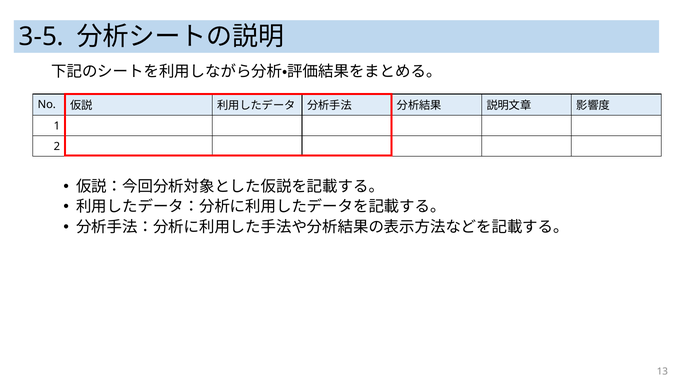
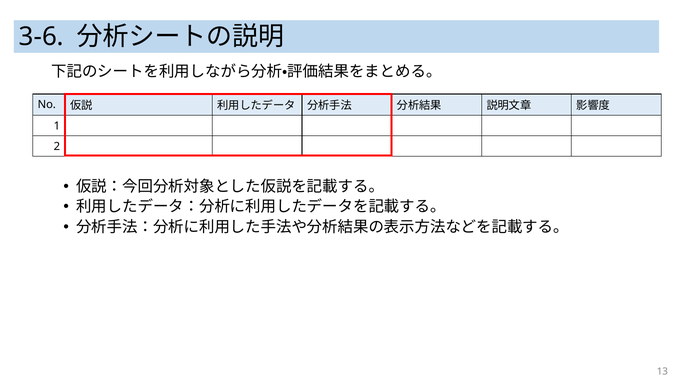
3-5: 3-5 -> 3-6
